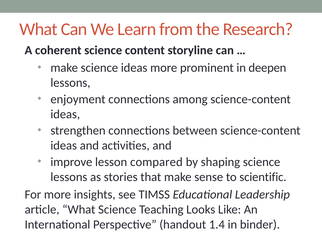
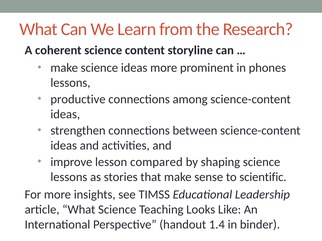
deepen: deepen -> phones
enjoyment: enjoyment -> productive
